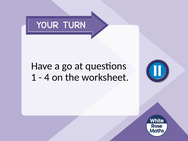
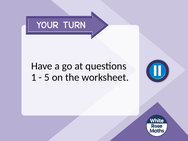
4: 4 -> 5
